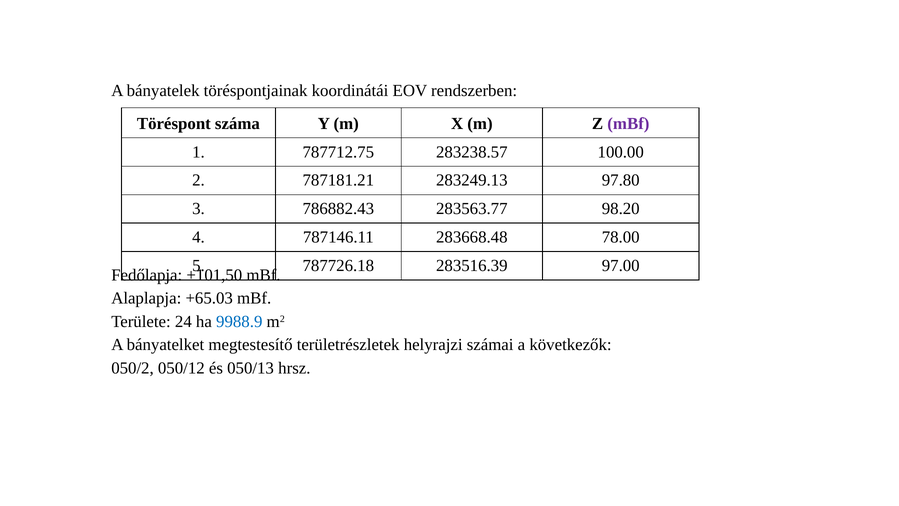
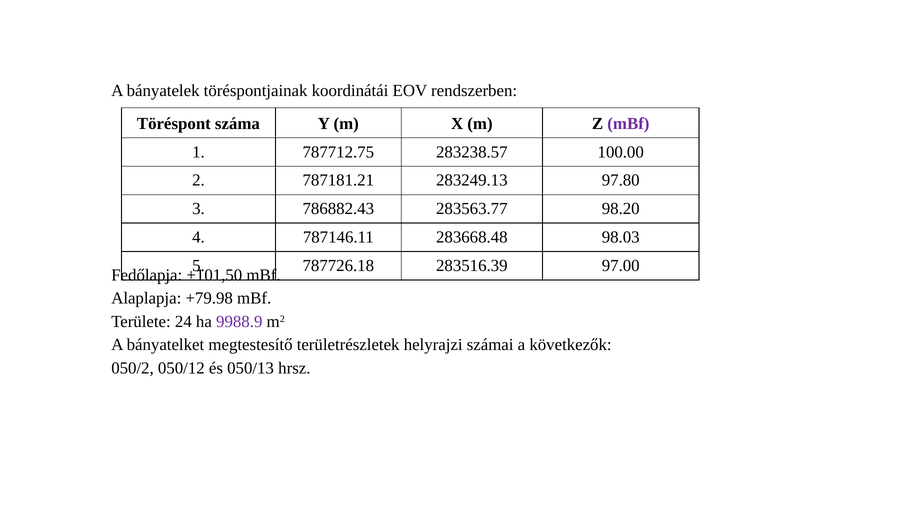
78.00: 78.00 -> 98.03
+65.03: +65.03 -> +79.98
9988.9 colour: blue -> purple
